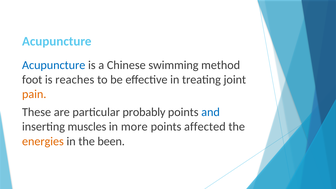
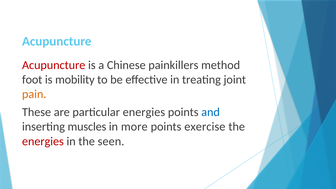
Acupuncture at (54, 65) colour: blue -> red
swimming: swimming -> painkillers
reaches: reaches -> mobility
particular probably: probably -> energies
affected: affected -> exercise
energies at (43, 141) colour: orange -> red
been: been -> seen
